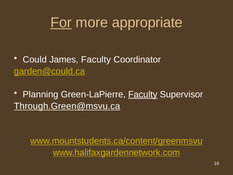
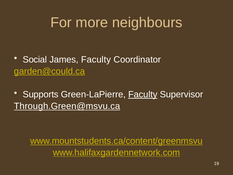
For underline: present -> none
appropriate: appropriate -> neighbours
Could: Could -> Social
Planning: Planning -> Supports
